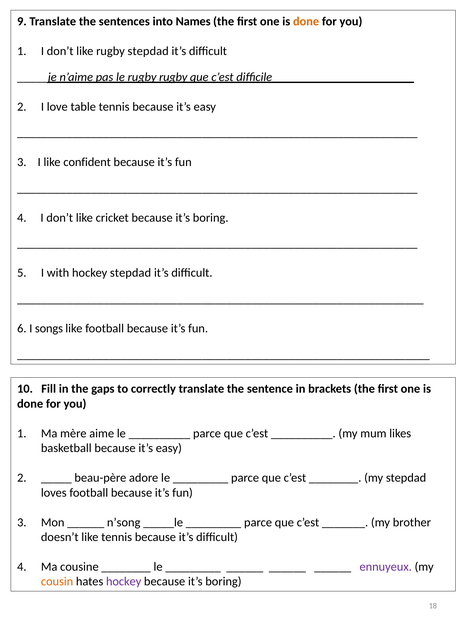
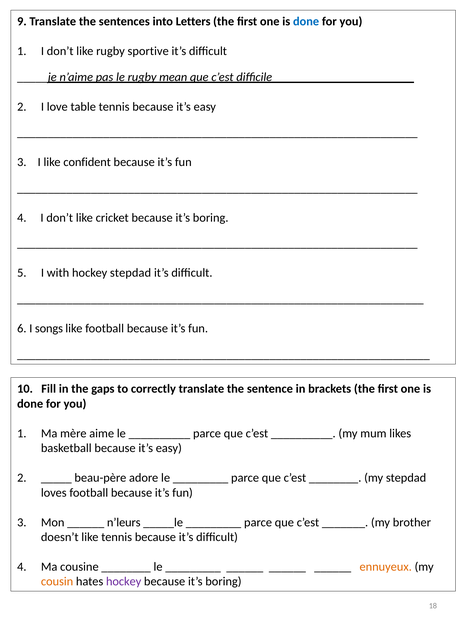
Names: Names -> Letters
done at (306, 21) colour: orange -> blue
rugby stepdad: stepdad -> sportive
rugby rugby: rugby -> mean
n’song: n’song -> n’leurs
ennuyeux colour: purple -> orange
